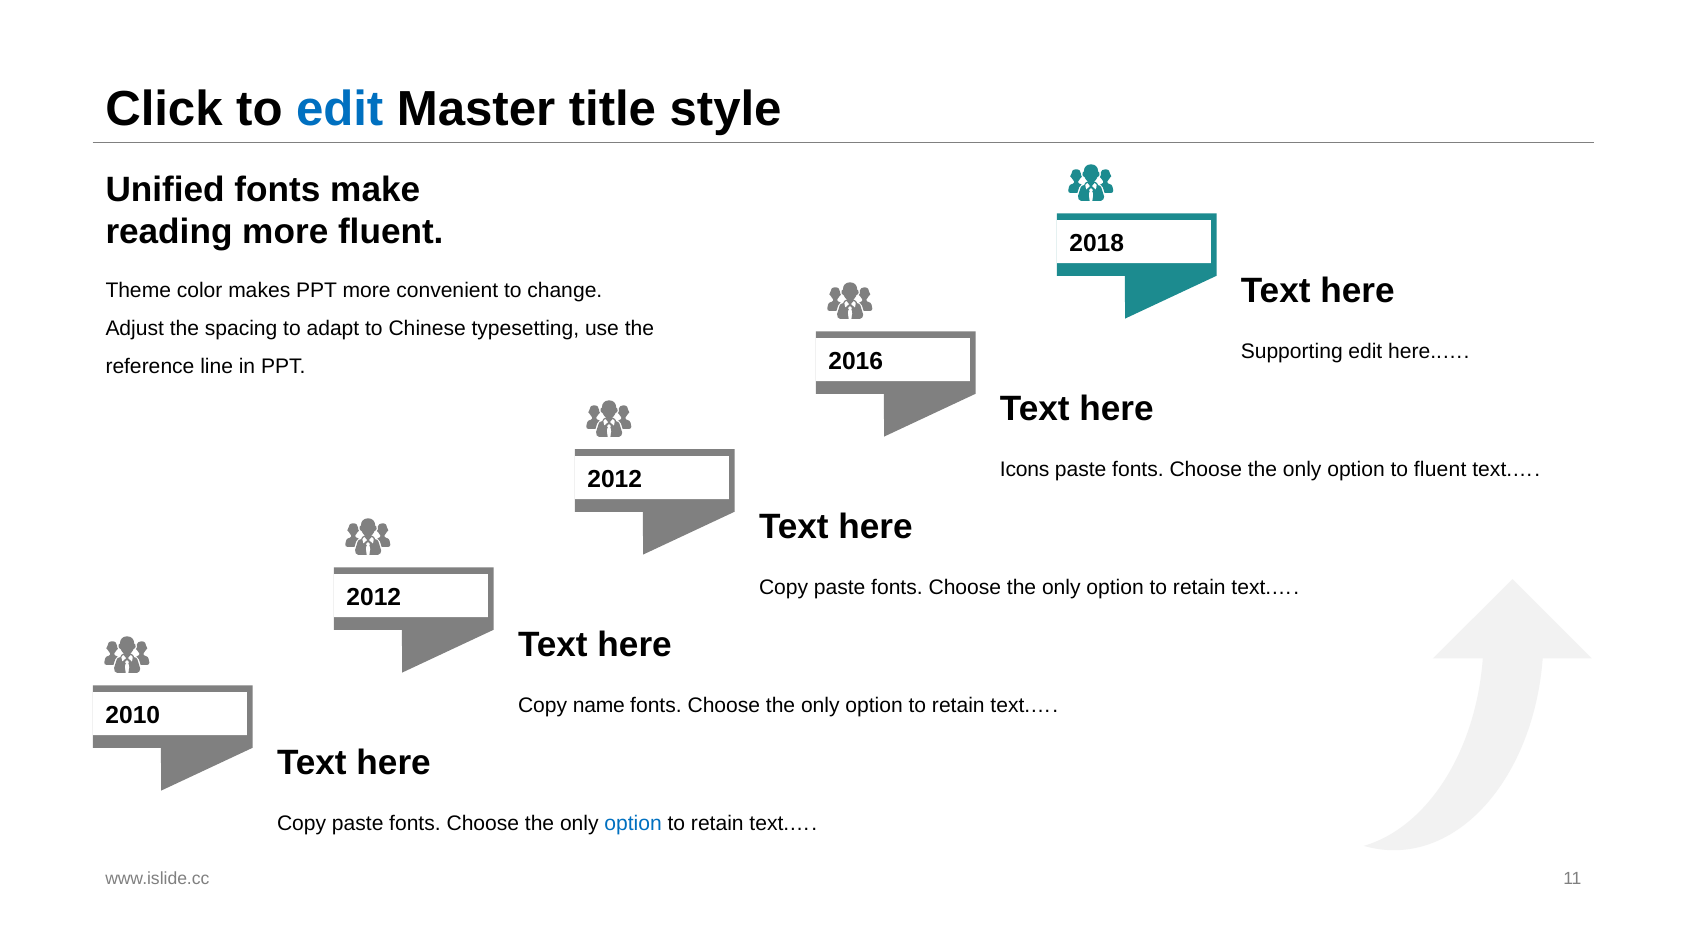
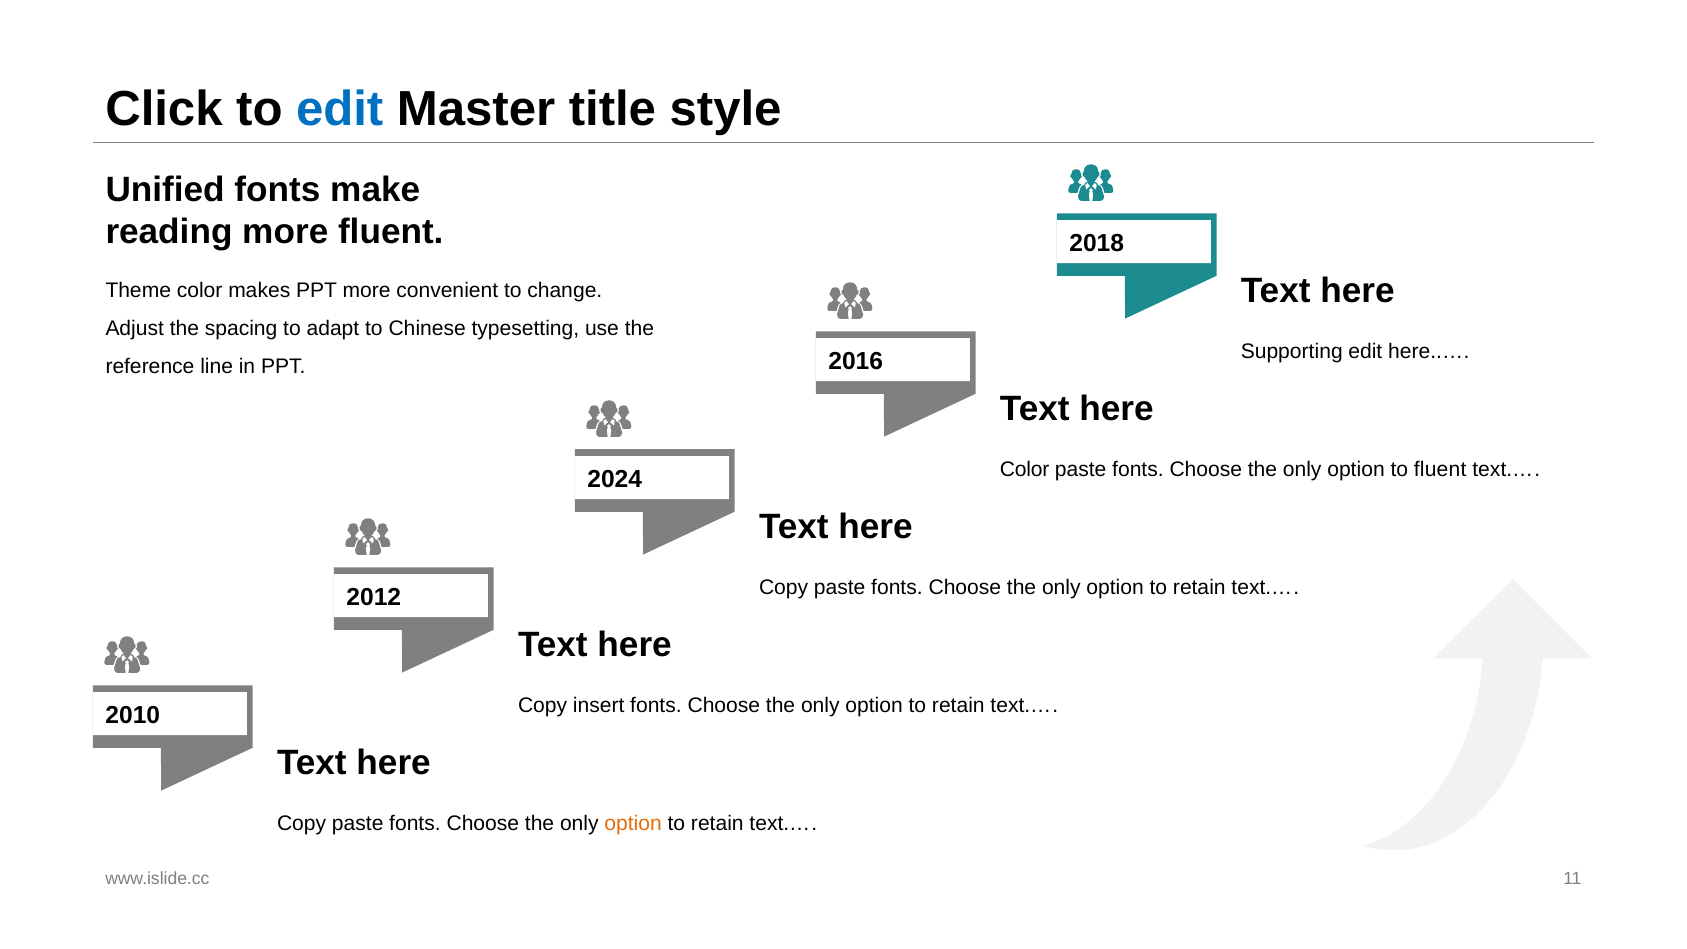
Icons at (1025, 470): Icons -> Color
2012 at (615, 479): 2012 -> 2024
name: name -> insert
option at (633, 824) colour: blue -> orange
